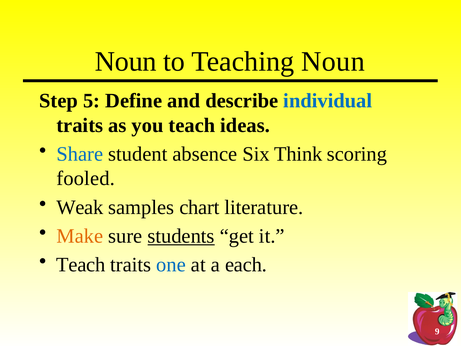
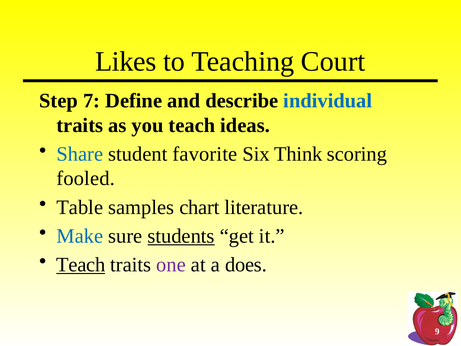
Noun at (126, 62): Noun -> Likes
Teaching Noun: Noun -> Court
5: 5 -> 7
absence: absence -> favorite
Weak: Weak -> Table
Make colour: orange -> blue
Teach at (81, 265) underline: none -> present
one colour: blue -> purple
each: each -> does
